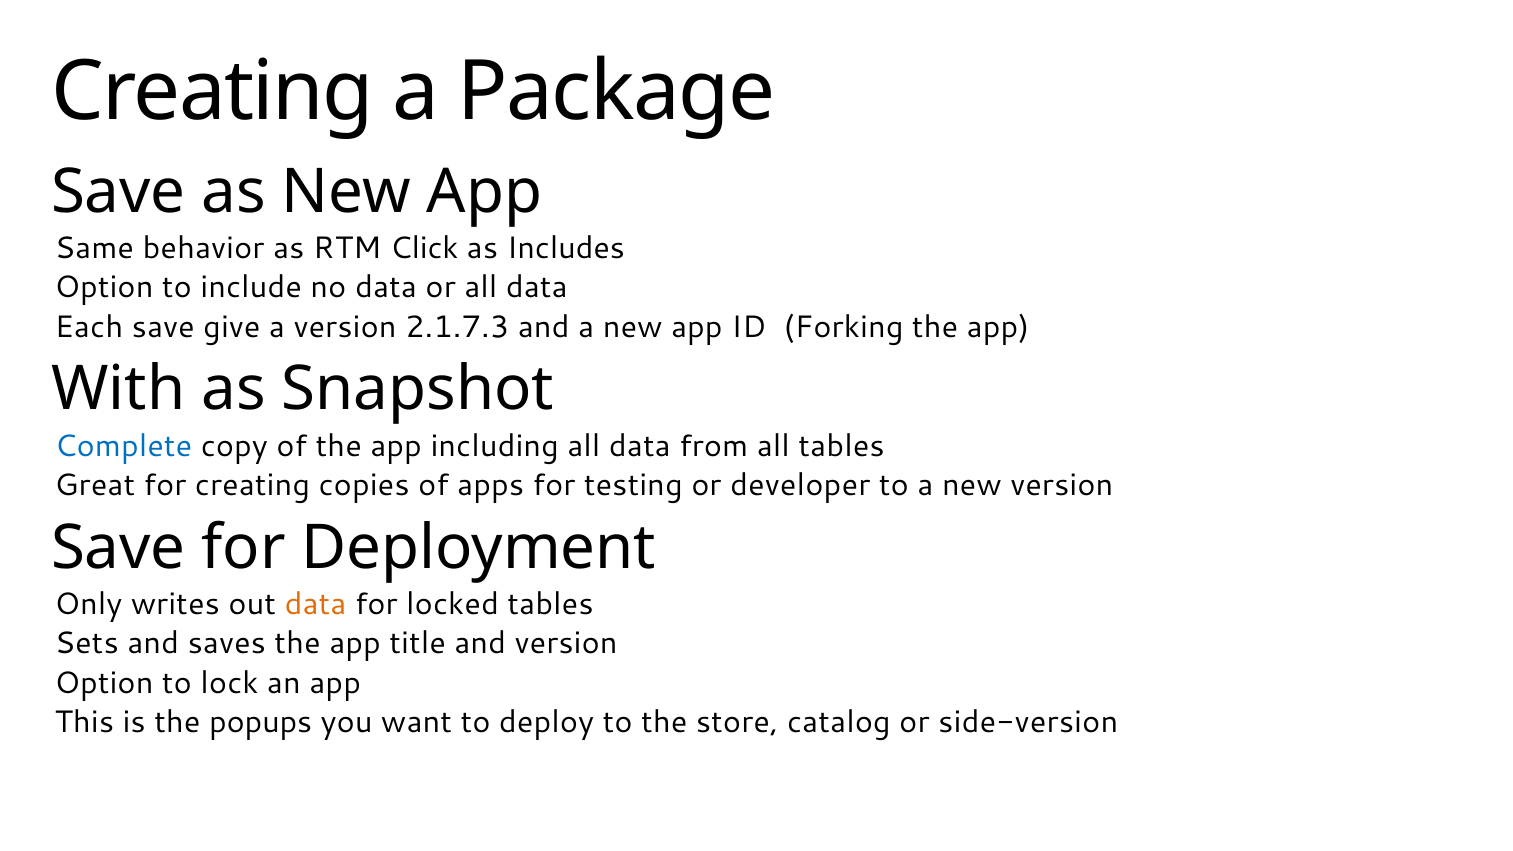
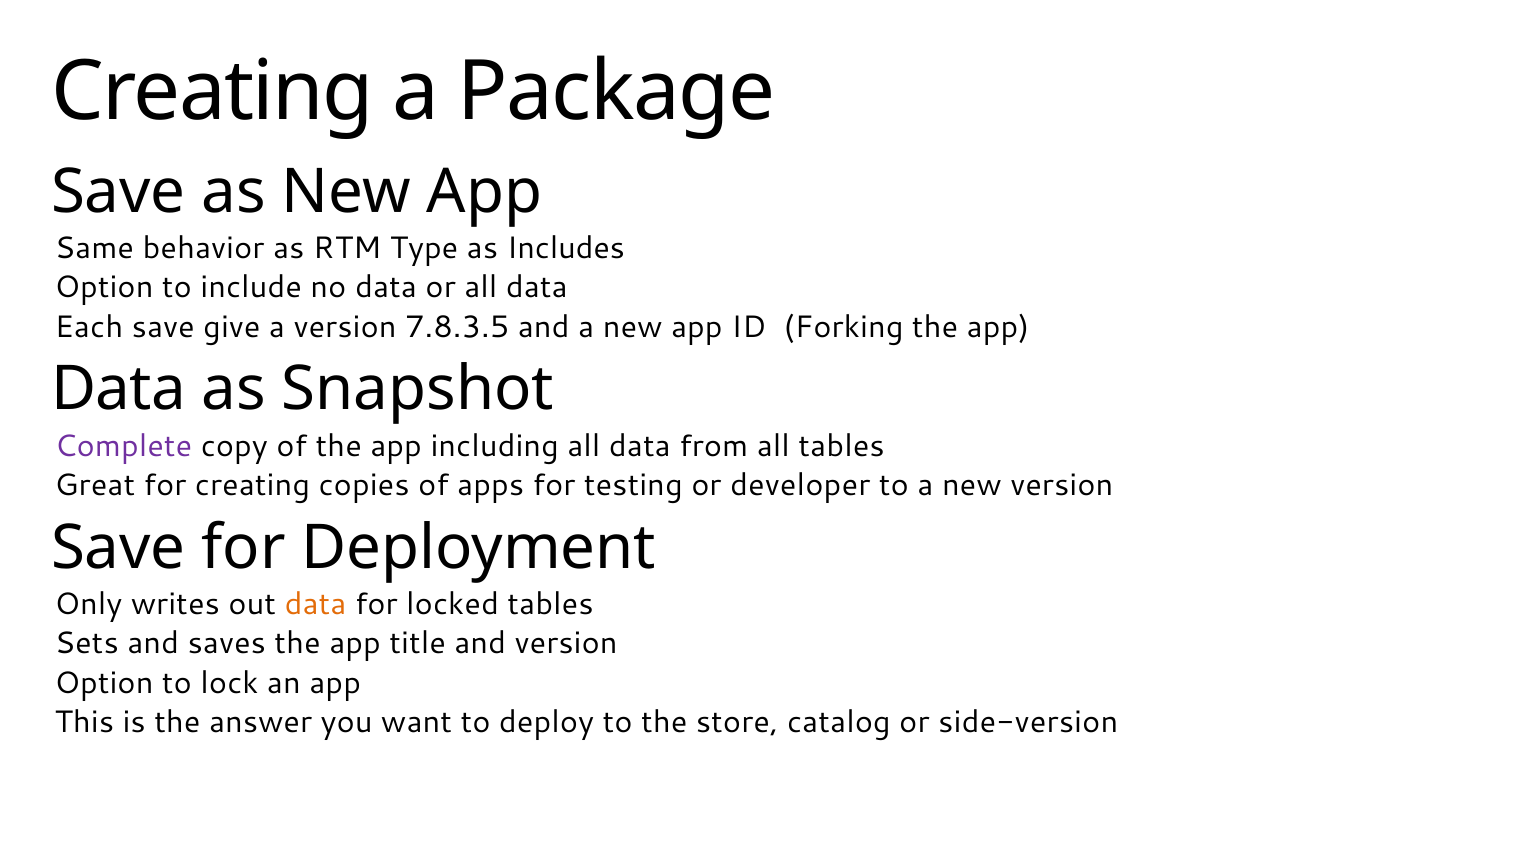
Click: Click -> Type
2.1.7.3: 2.1.7.3 -> 7.8.3.5
With at (118, 389): With -> Data
Complete colour: blue -> purple
popups: popups -> answer
